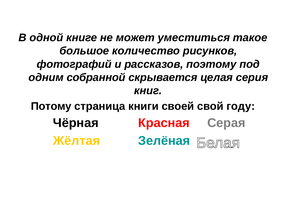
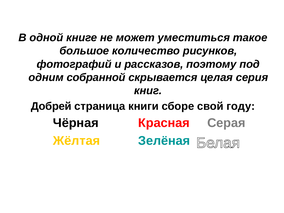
Потому: Потому -> Добрей
своей: своей -> сборе
